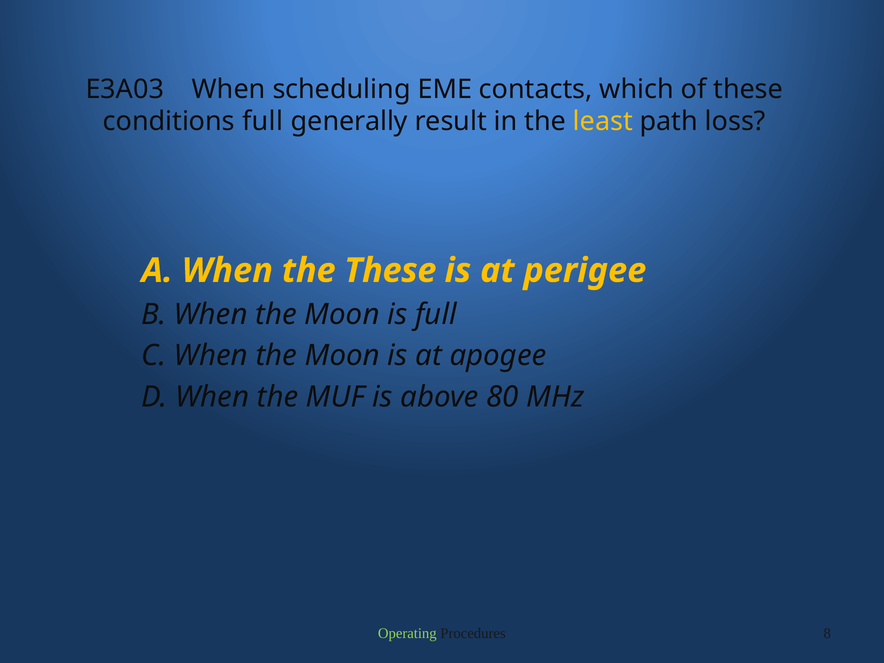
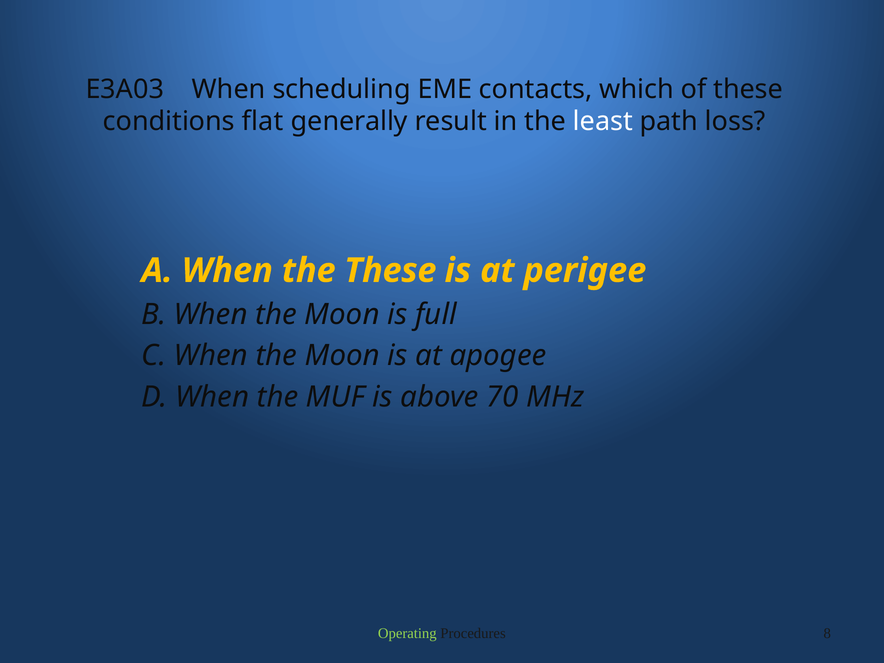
conditions full: full -> flat
least colour: yellow -> white
80: 80 -> 70
